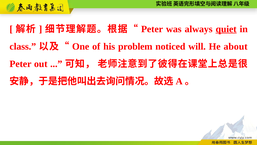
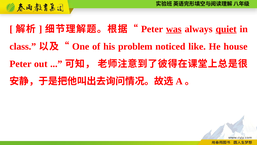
was underline: none -> present
will: will -> like
about: about -> house
